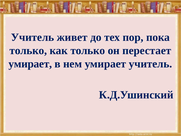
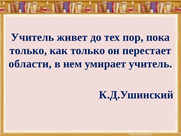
умирает at (30, 64): умирает -> области
